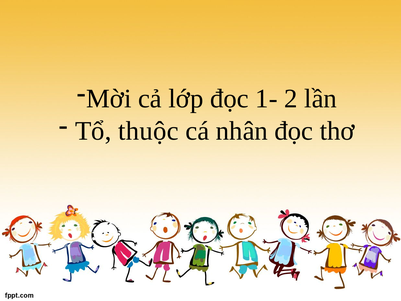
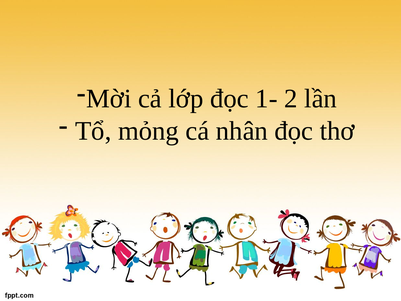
thuộc: thuộc -> mỏng
